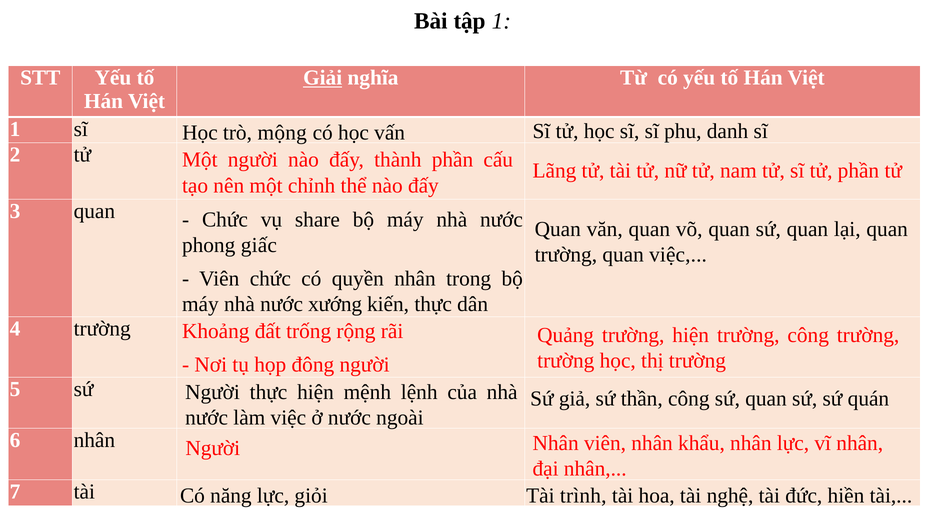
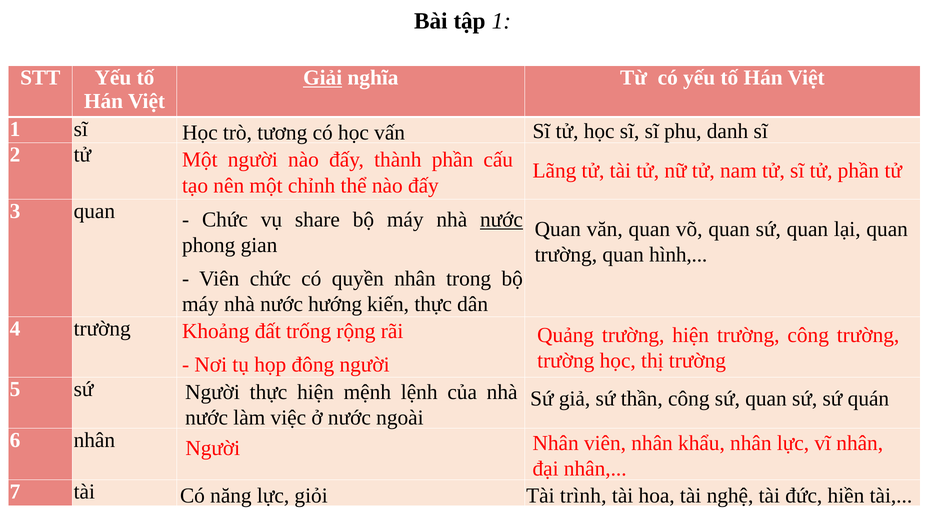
mộng: mộng -> tương
nước at (501, 220) underline: none -> present
giấc: giấc -> gian
quan việc: việc -> hình
xướng: xướng -> hướng
